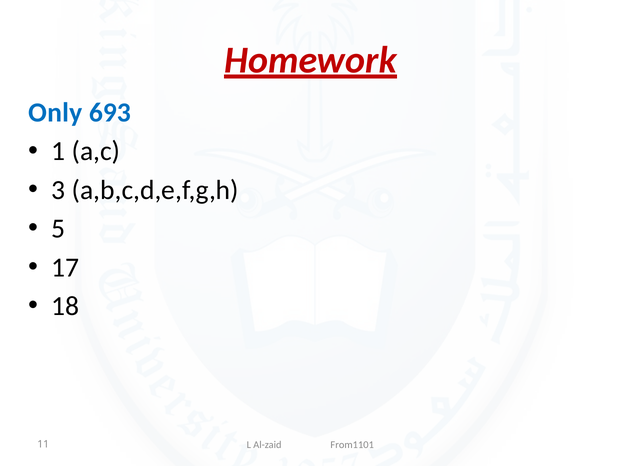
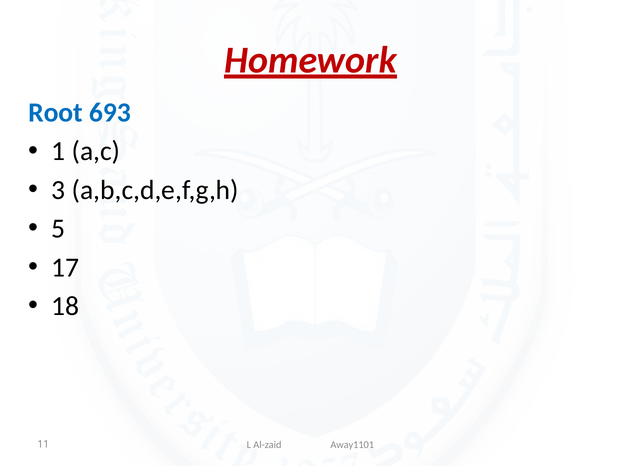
Only: Only -> Root
From1101: From1101 -> Away1101
